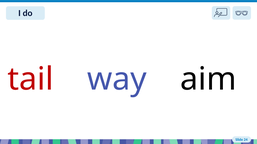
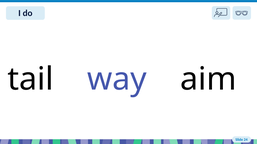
tail colour: red -> black
